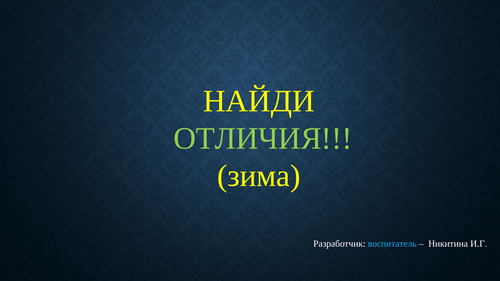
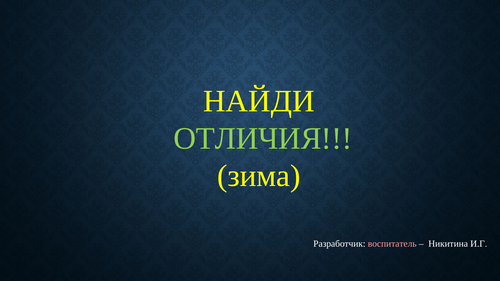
воспитатель colour: light blue -> pink
